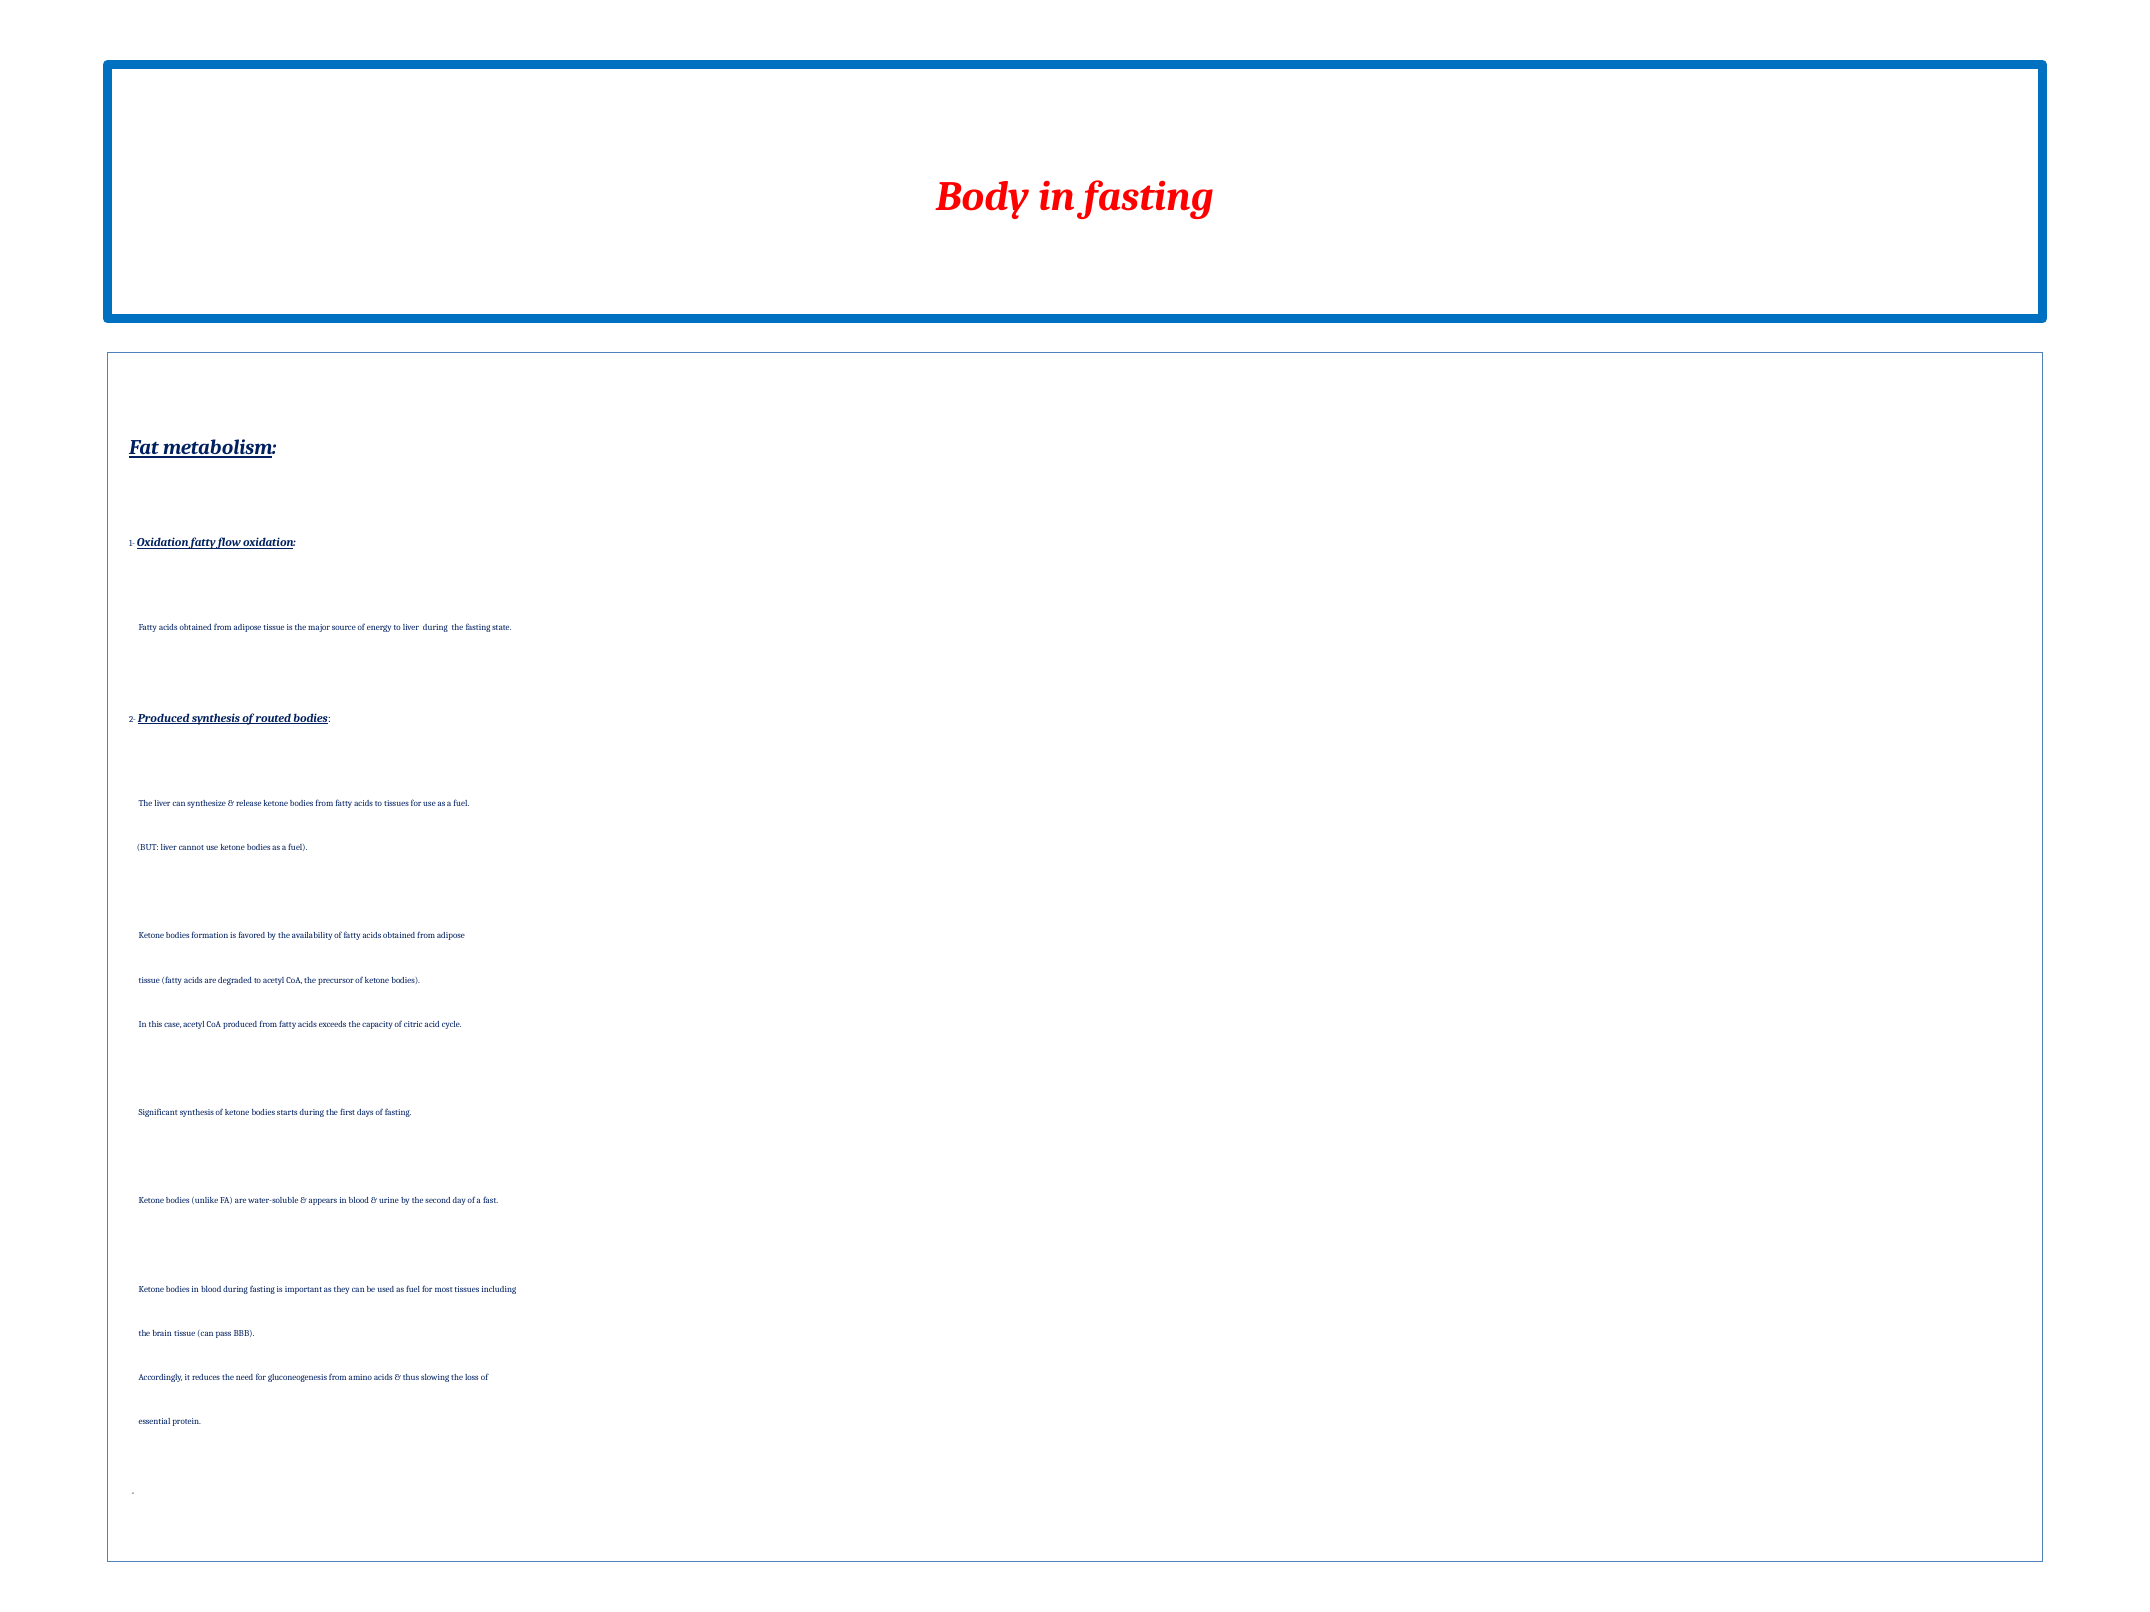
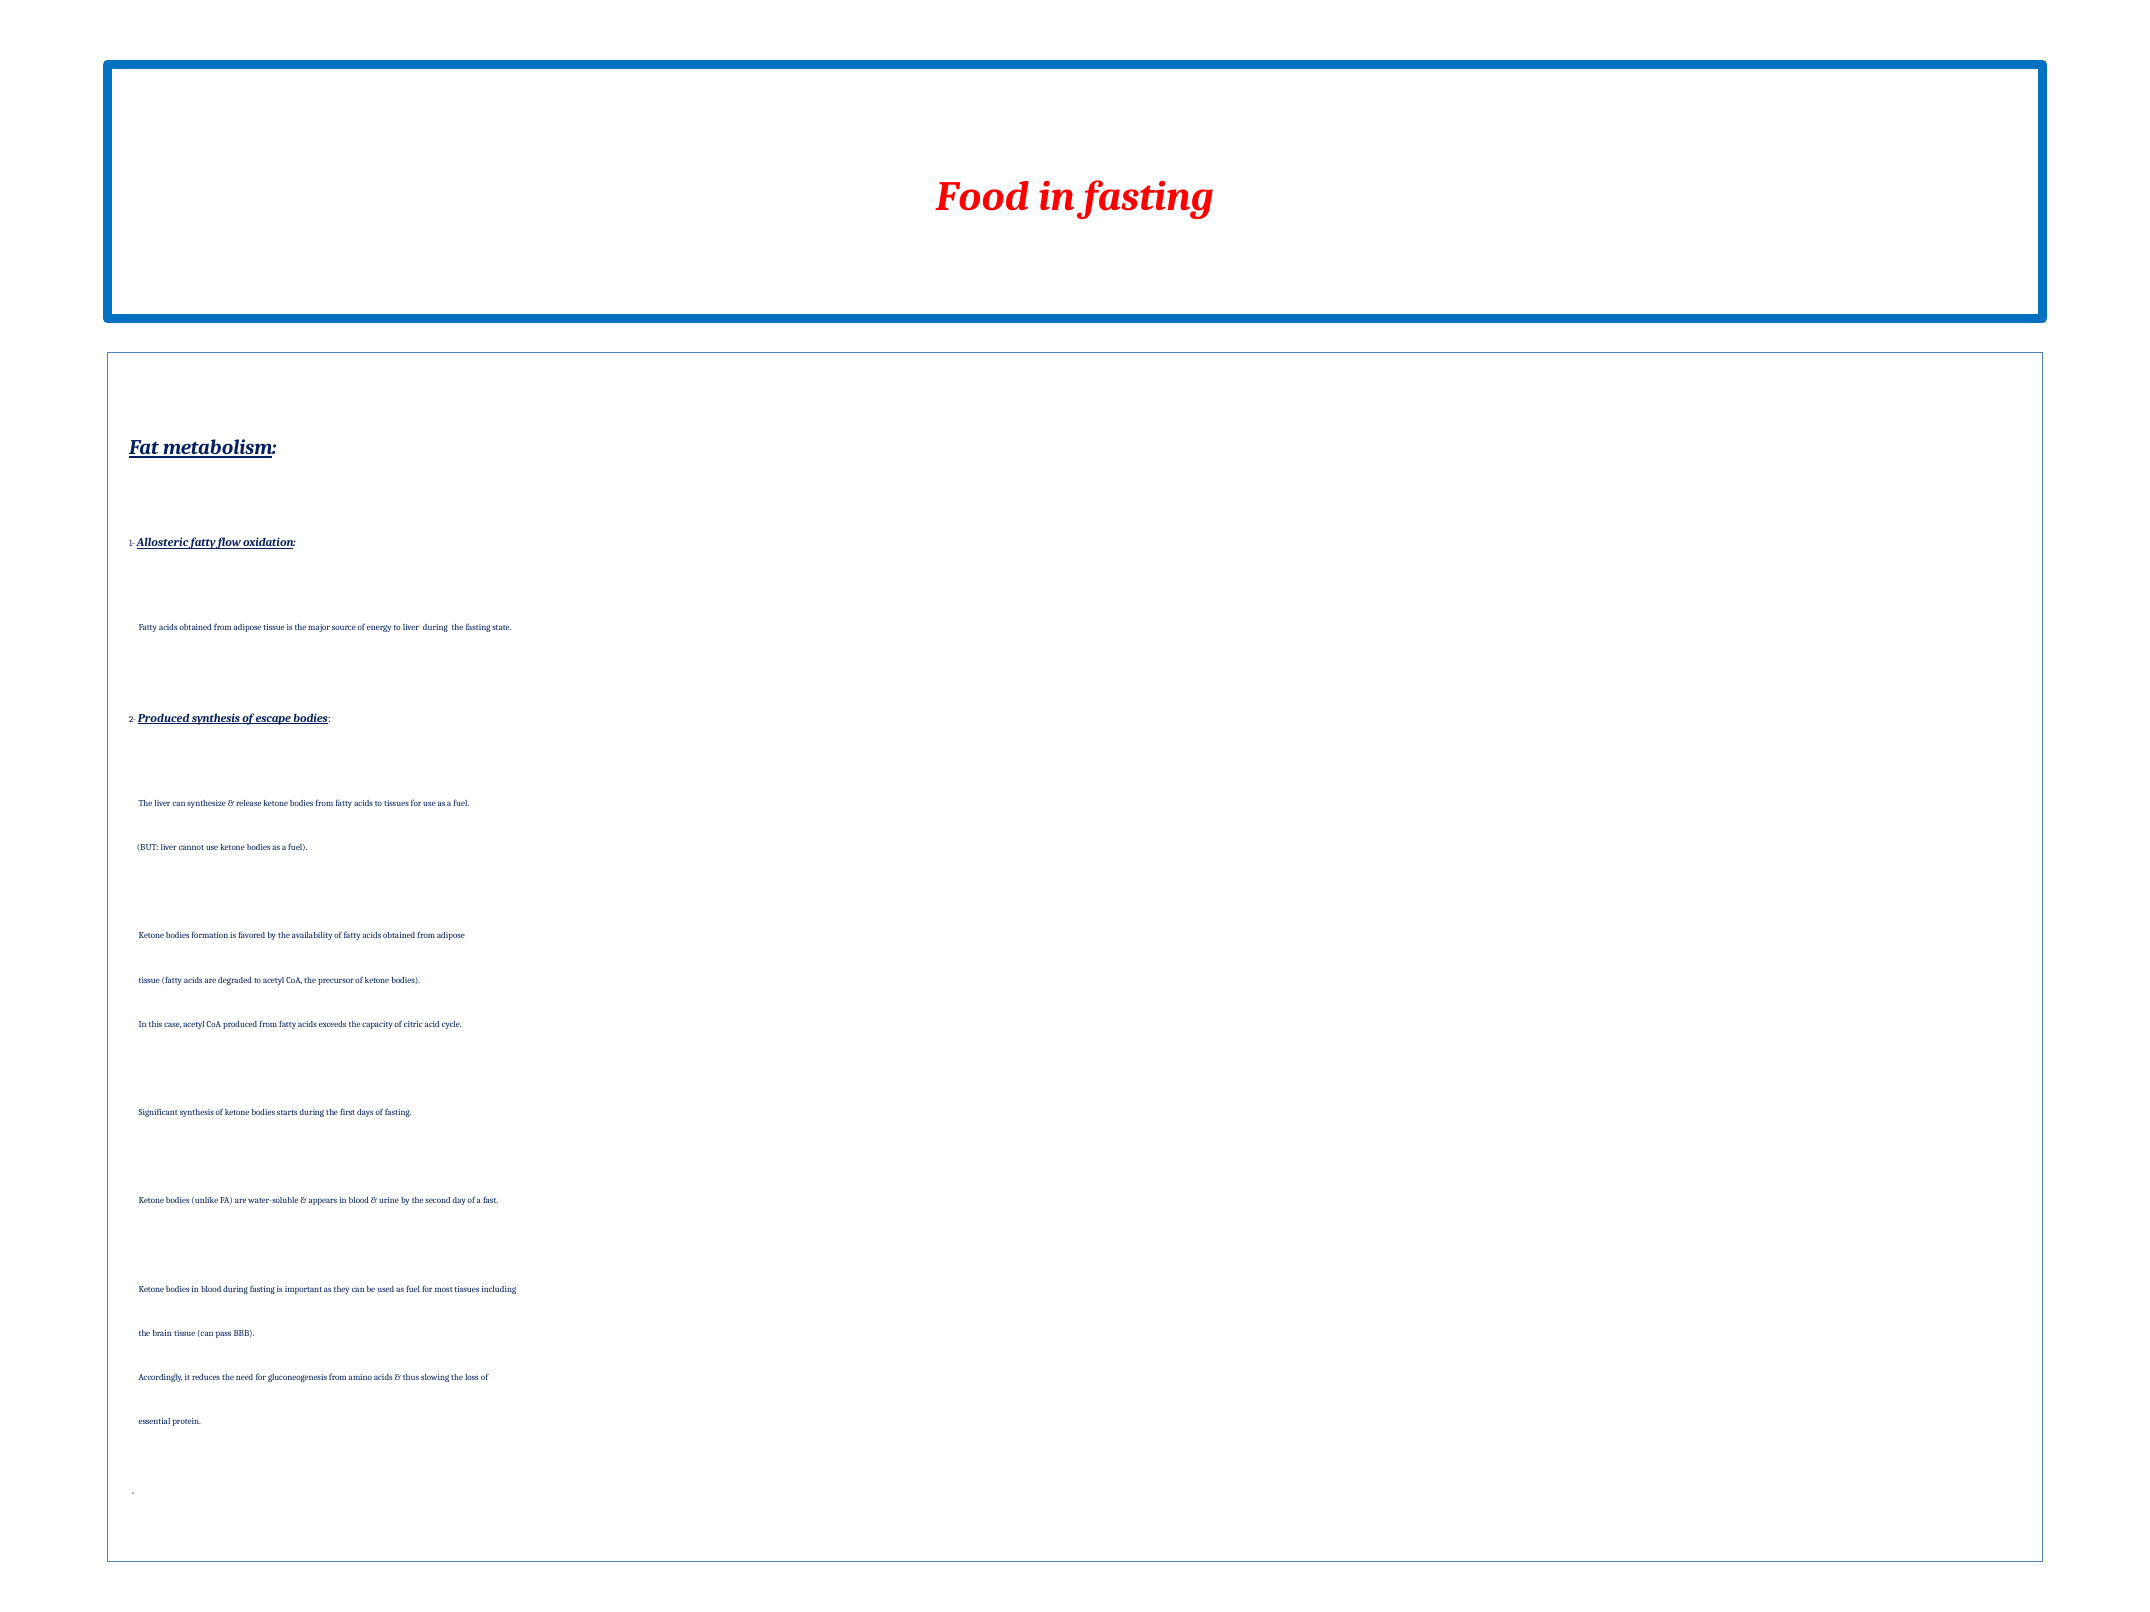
Body: Body -> Food
1- Oxidation: Oxidation -> Allosteric
routed: routed -> escape
